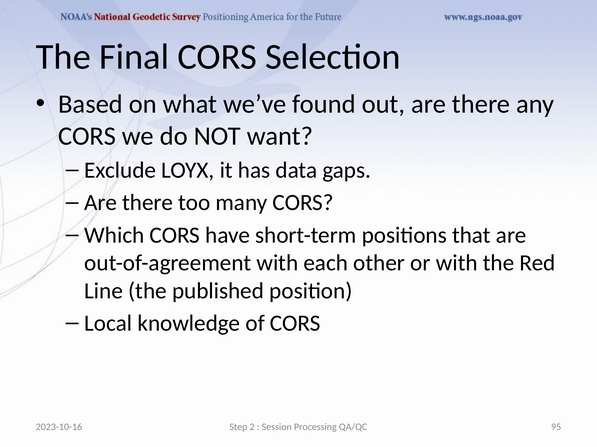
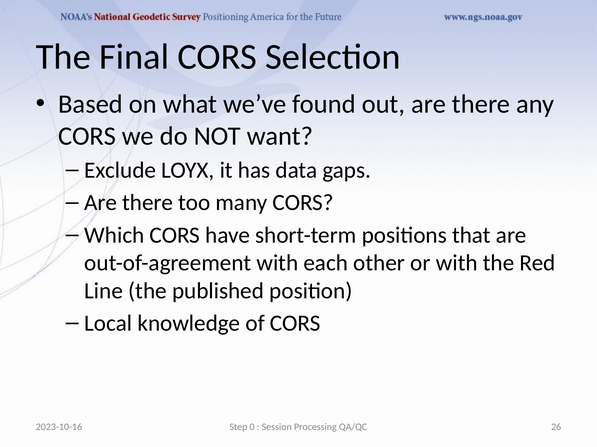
2: 2 -> 0
95: 95 -> 26
